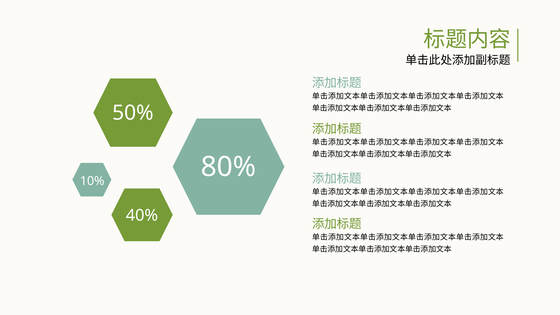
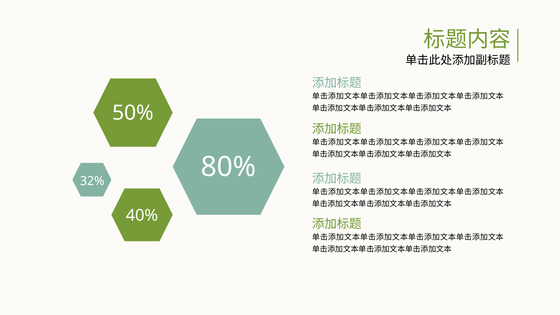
10%: 10% -> 32%
